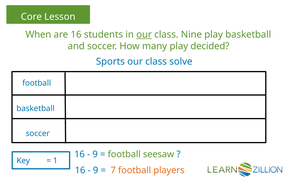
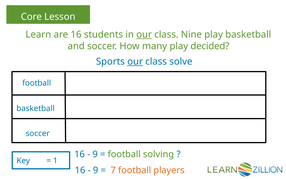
When: When -> Learn
our at (135, 61) underline: none -> present
seesaw: seesaw -> solving
